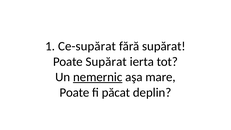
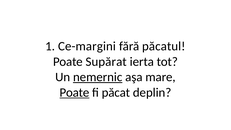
Ce-supărat: Ce-supărat -> Ce-margini
fără supărat: supărat -> păcatul
Poate at (74, 92) underline: none -> present
